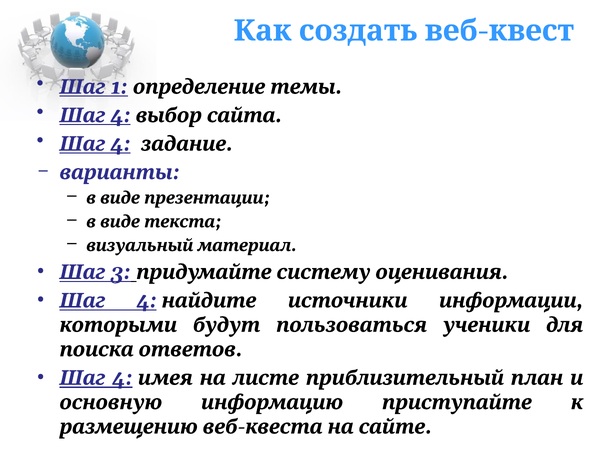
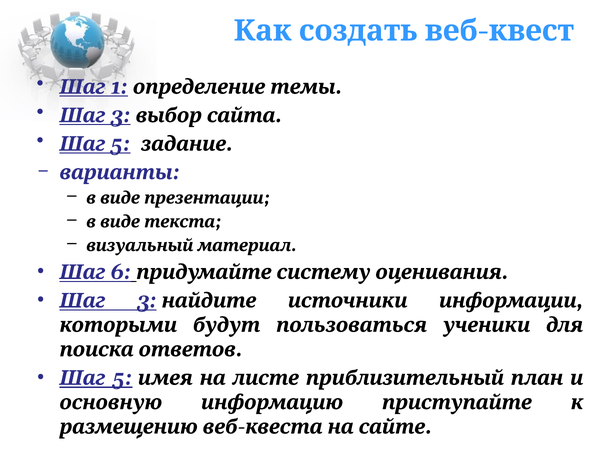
4 at (121, 116): 4 -> 3
4 at (121, 144): 4 -> 5
3: 3 -> 6
4 at (147, 301): 4 -> 3
4 at (122, 378): 4 -> 5
